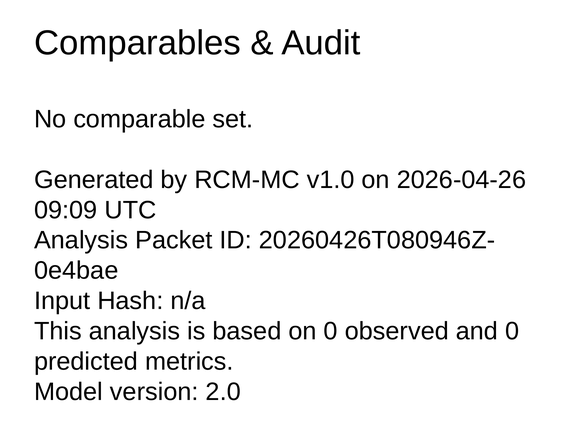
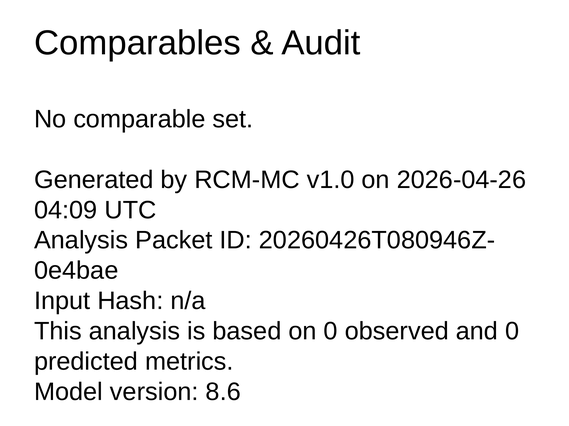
09:09: 09:09 -> 04:09
2.0: 2.0 -> 8.6
